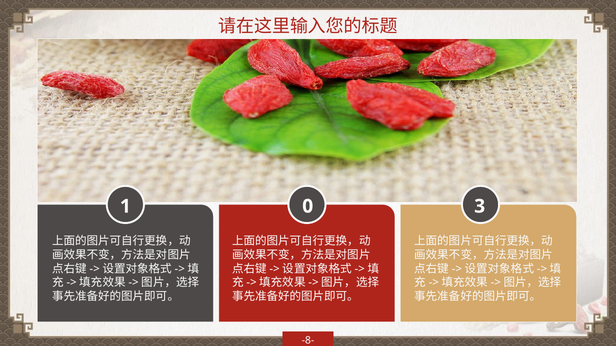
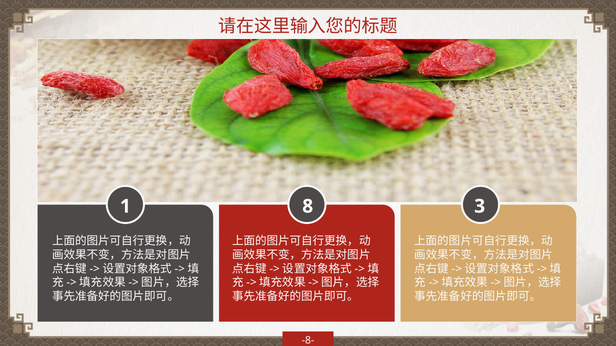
0: 0 -> 8
